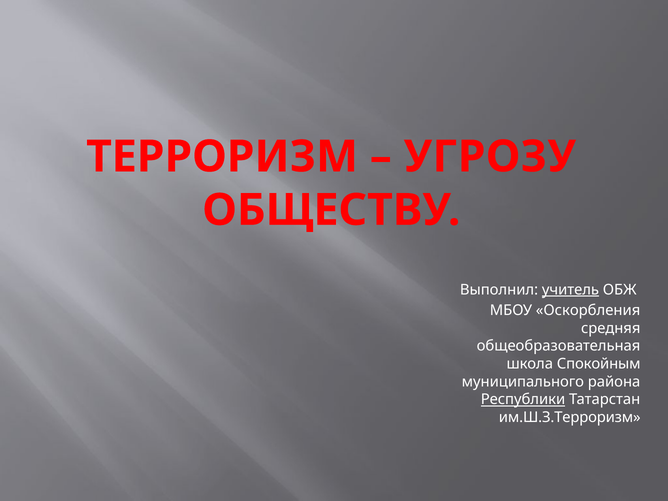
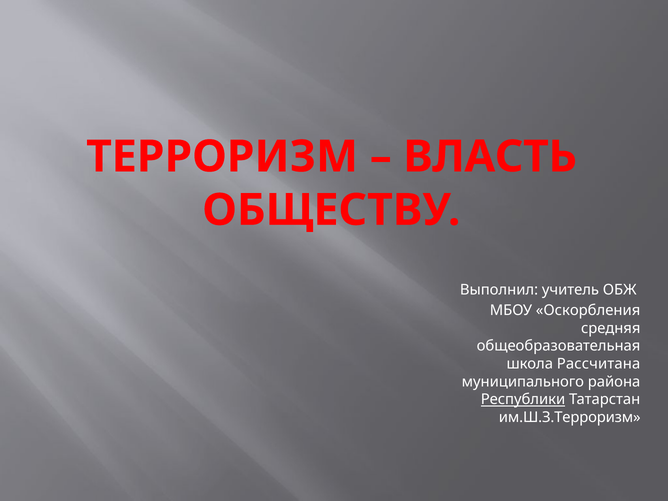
УГРОЗУ: УГРОЗУ -> ВЛАСТЬ
учитель underline: present -> none
Спокойным: Спокойным -> Рассчитана
